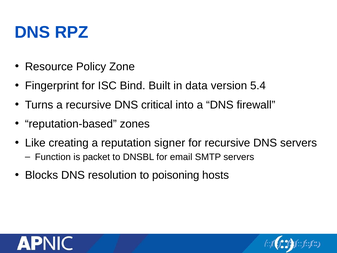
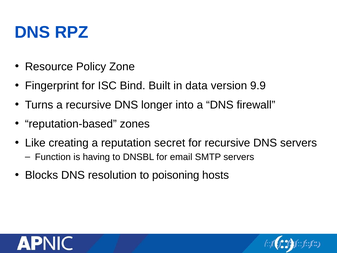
5.4: 5.4 -> 9.9
critical: critical -> longer
signer: signer -> secret
packet: packet -> having
